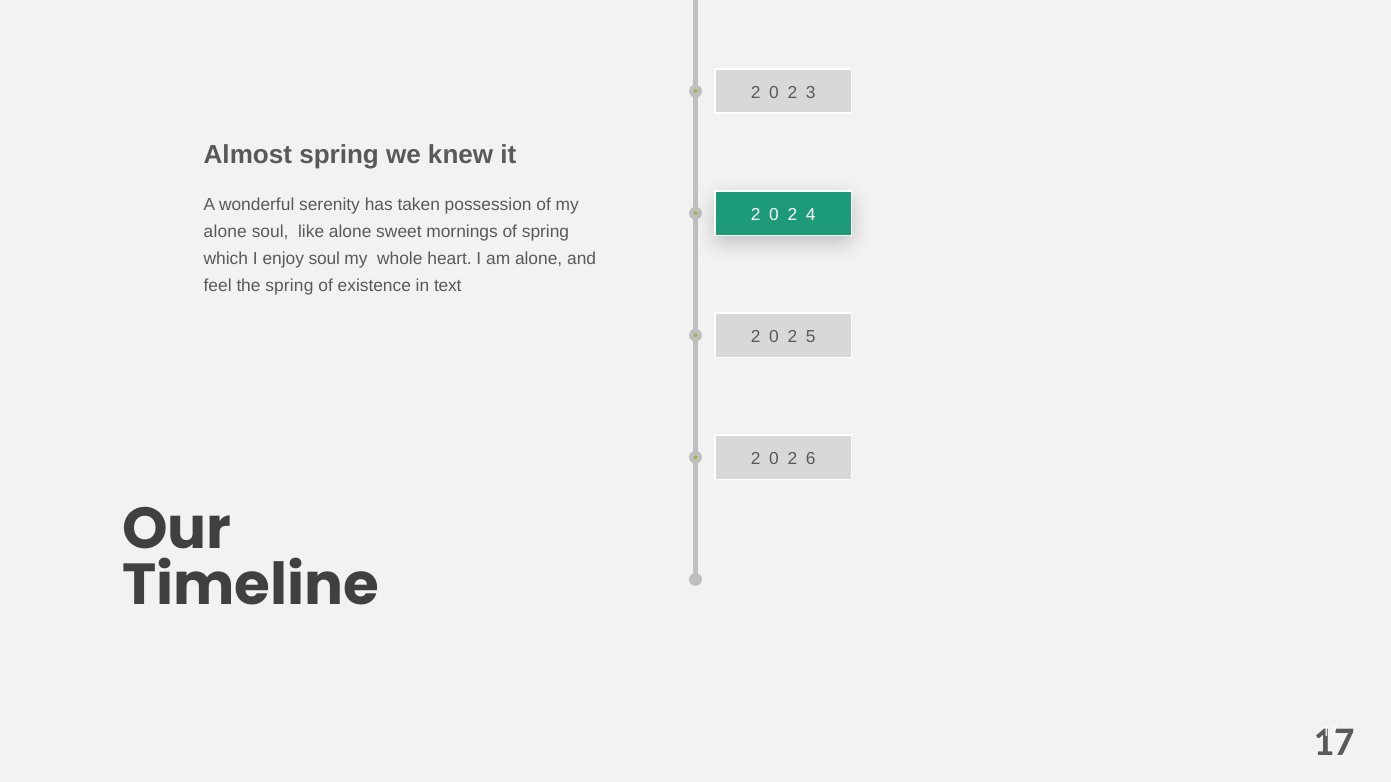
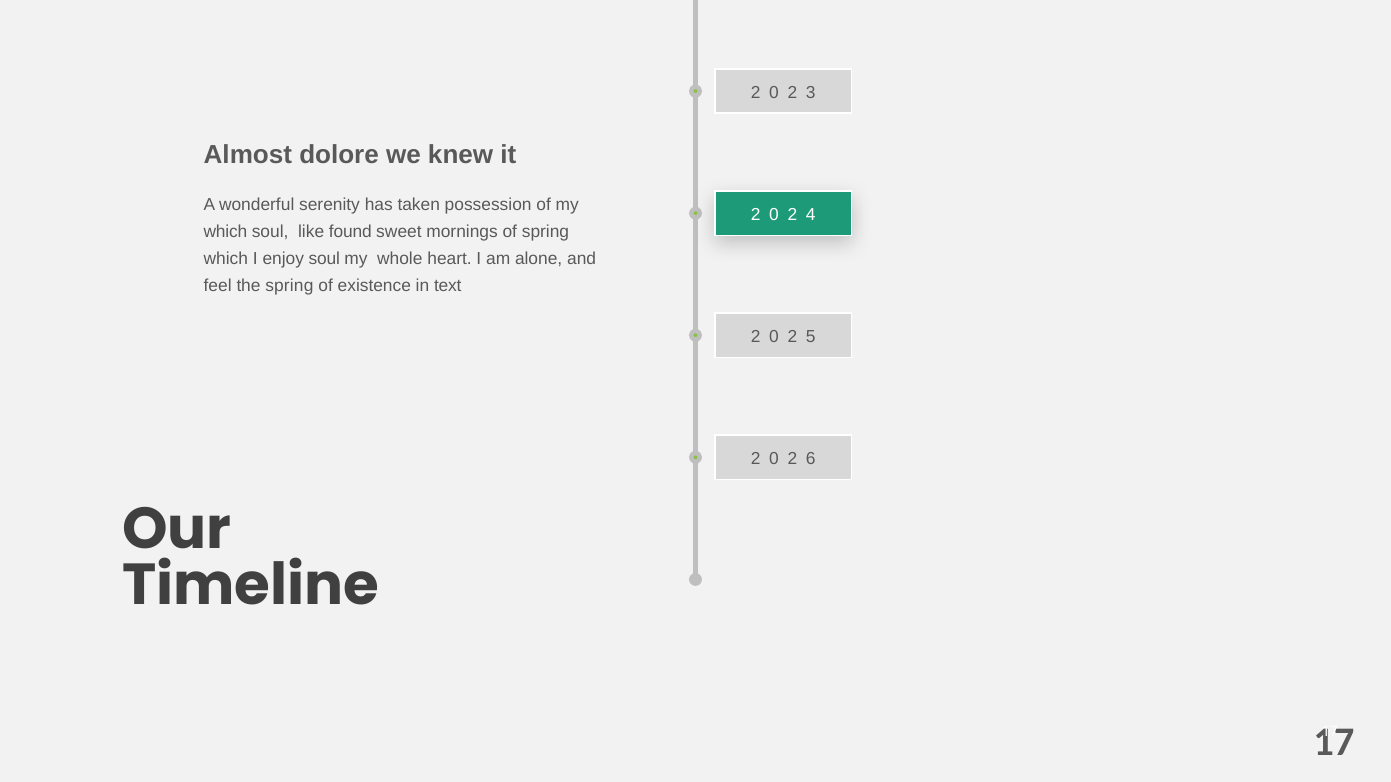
Almost spring: spring -> dolore
alone at (225, 232): alone -> which
like alone: alone -> found
